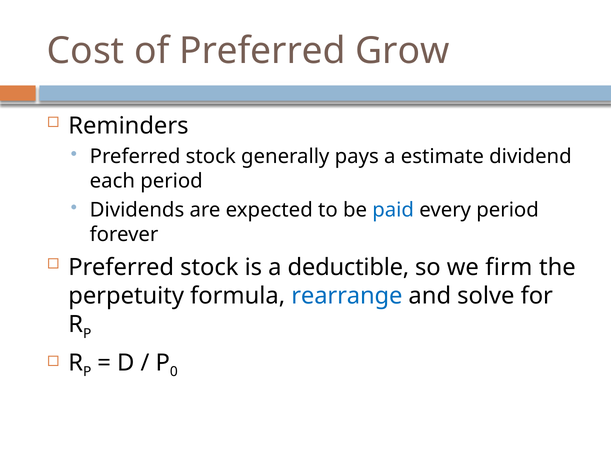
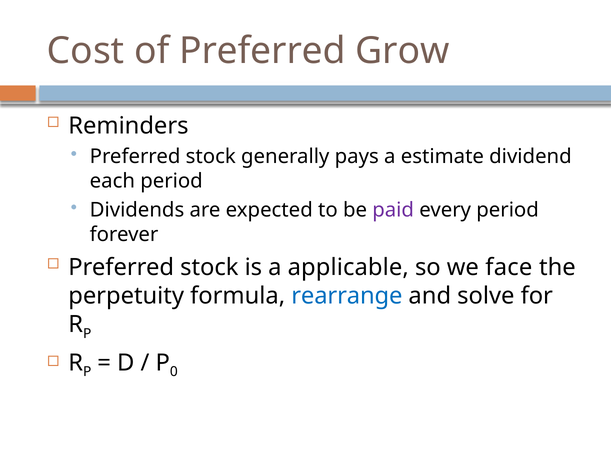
paid colour: blue -> purple
deductible: deductible -> applicable
firm: firm -> face
